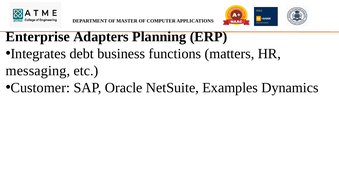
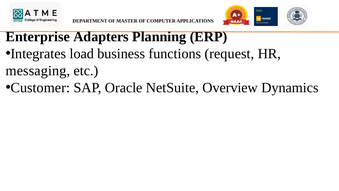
debt: debt -> load
matters: matters -> request
Examples: Examples -> Overview
